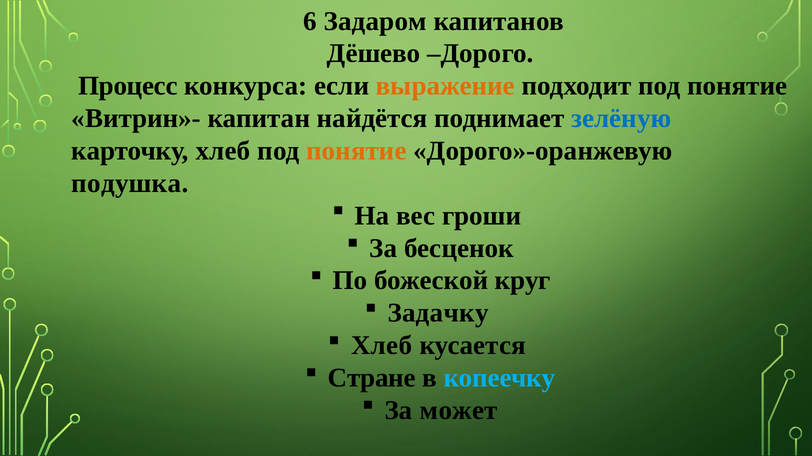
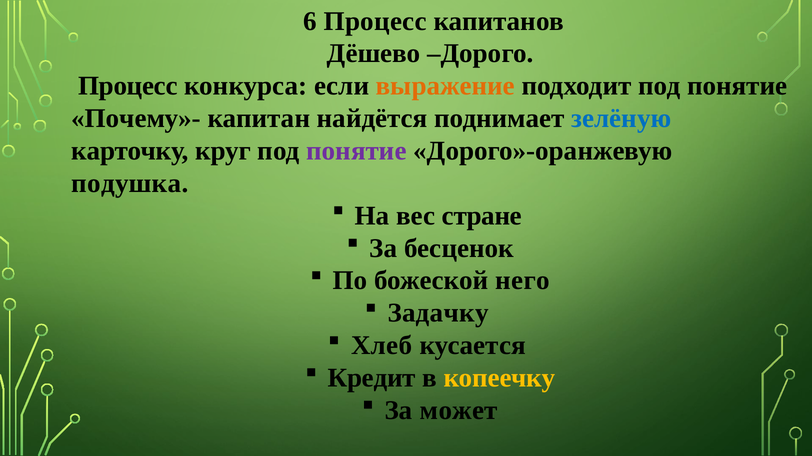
6 Задаром: Задаром -> Процесс
Витрин»-: Витрин»- -> Почему»-
карточку хлеб: хлеб -> круг
понятие at (356, 151) colour: orange -> purple
гроши: гроши -> стране
круг: круг -> него
Стране: Стране -> Кредит
копеечку colour: light blue -> yellow
